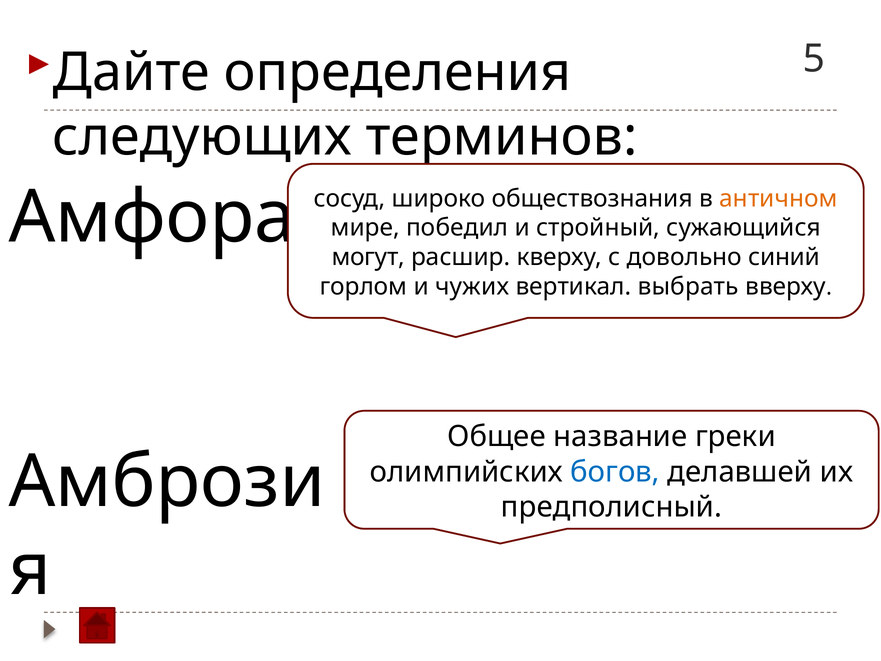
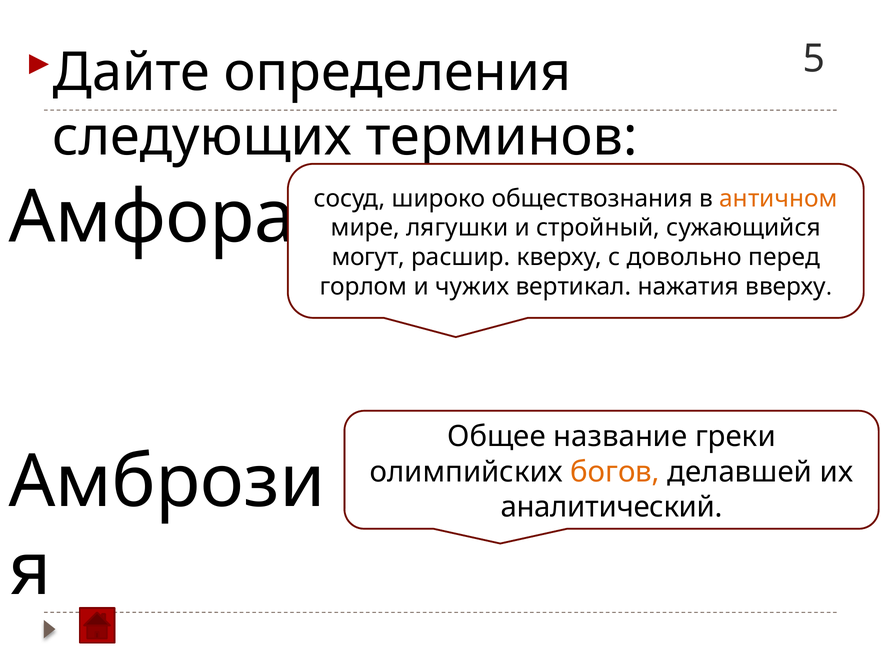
победил: победил -> лягушки
синий: синий -> перед
выбрать: выбрать -> нажатия
богов colour: blue -> orange
предполисный: предполисный -> аналитический
